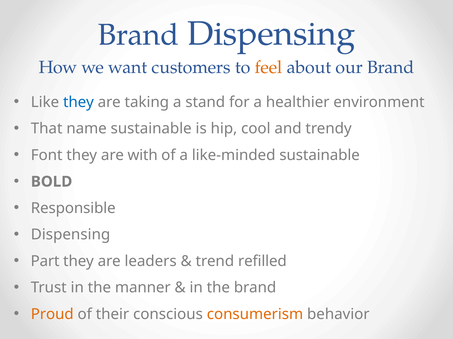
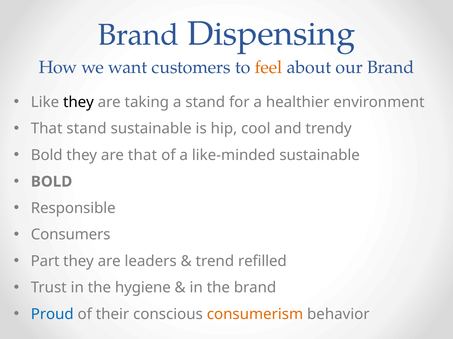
they at (78, 102) colour: blue -> black
That name: name -> stand
Font at (47, 155): Font -> Bold
are with: with -> that
Dispensing at (71, 235): Dispensing -> Consumers
manner: manner -> hygiene
Proud colour: orange -> blue
